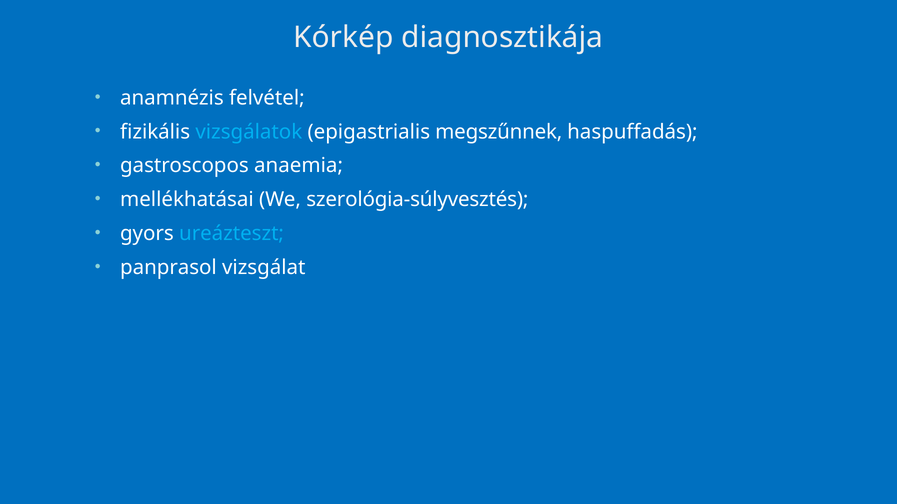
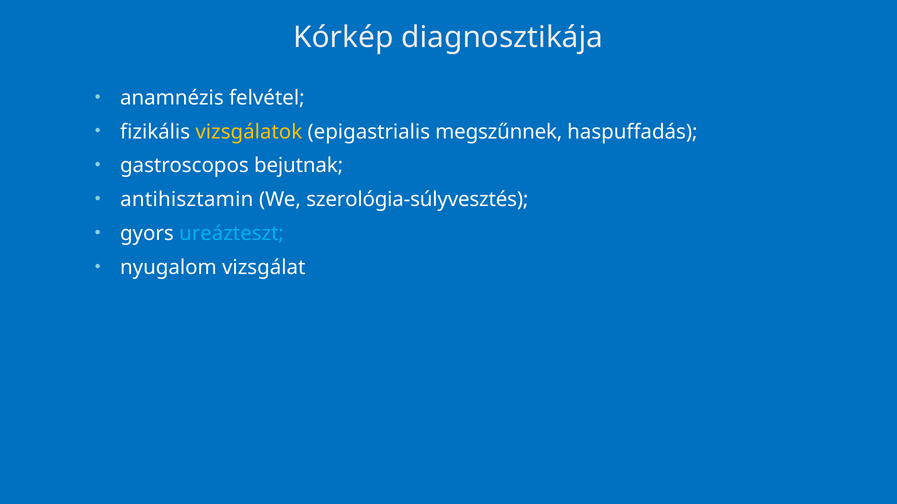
vizsgálatok colour: light blue -> yellow
anaemia: anaemia -> bejutnak
mellékhatásai: mellékhatásai -> antihisztamin
panprasol: panprasol -> nyugalom
